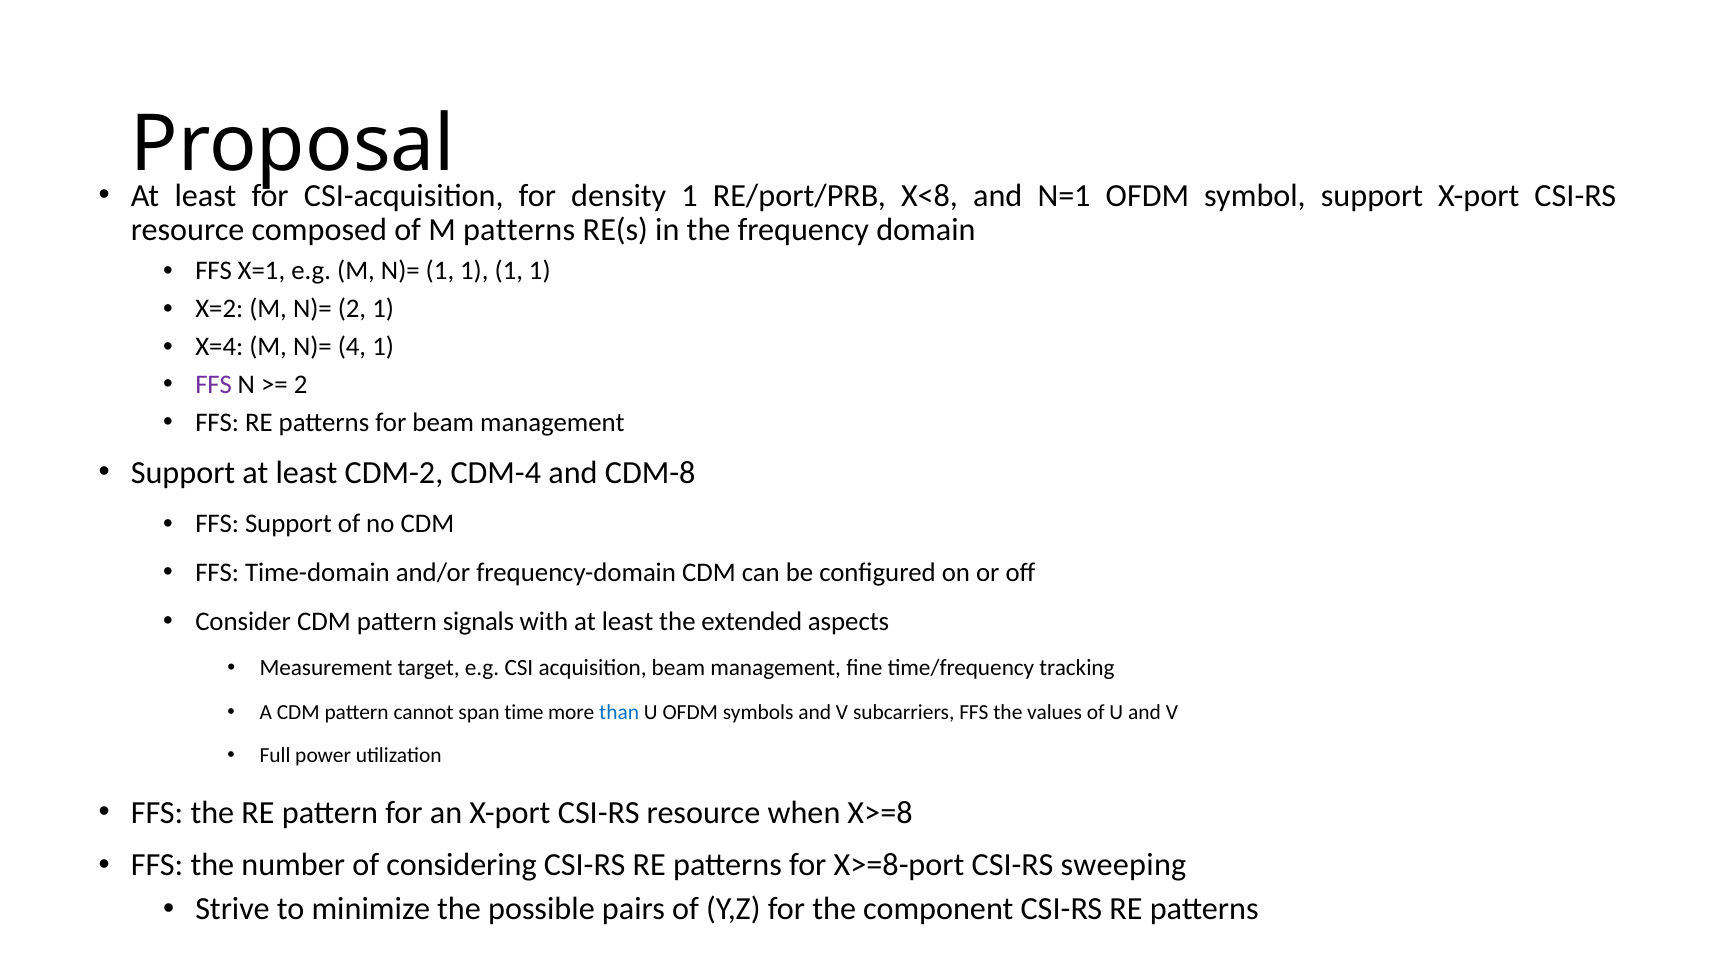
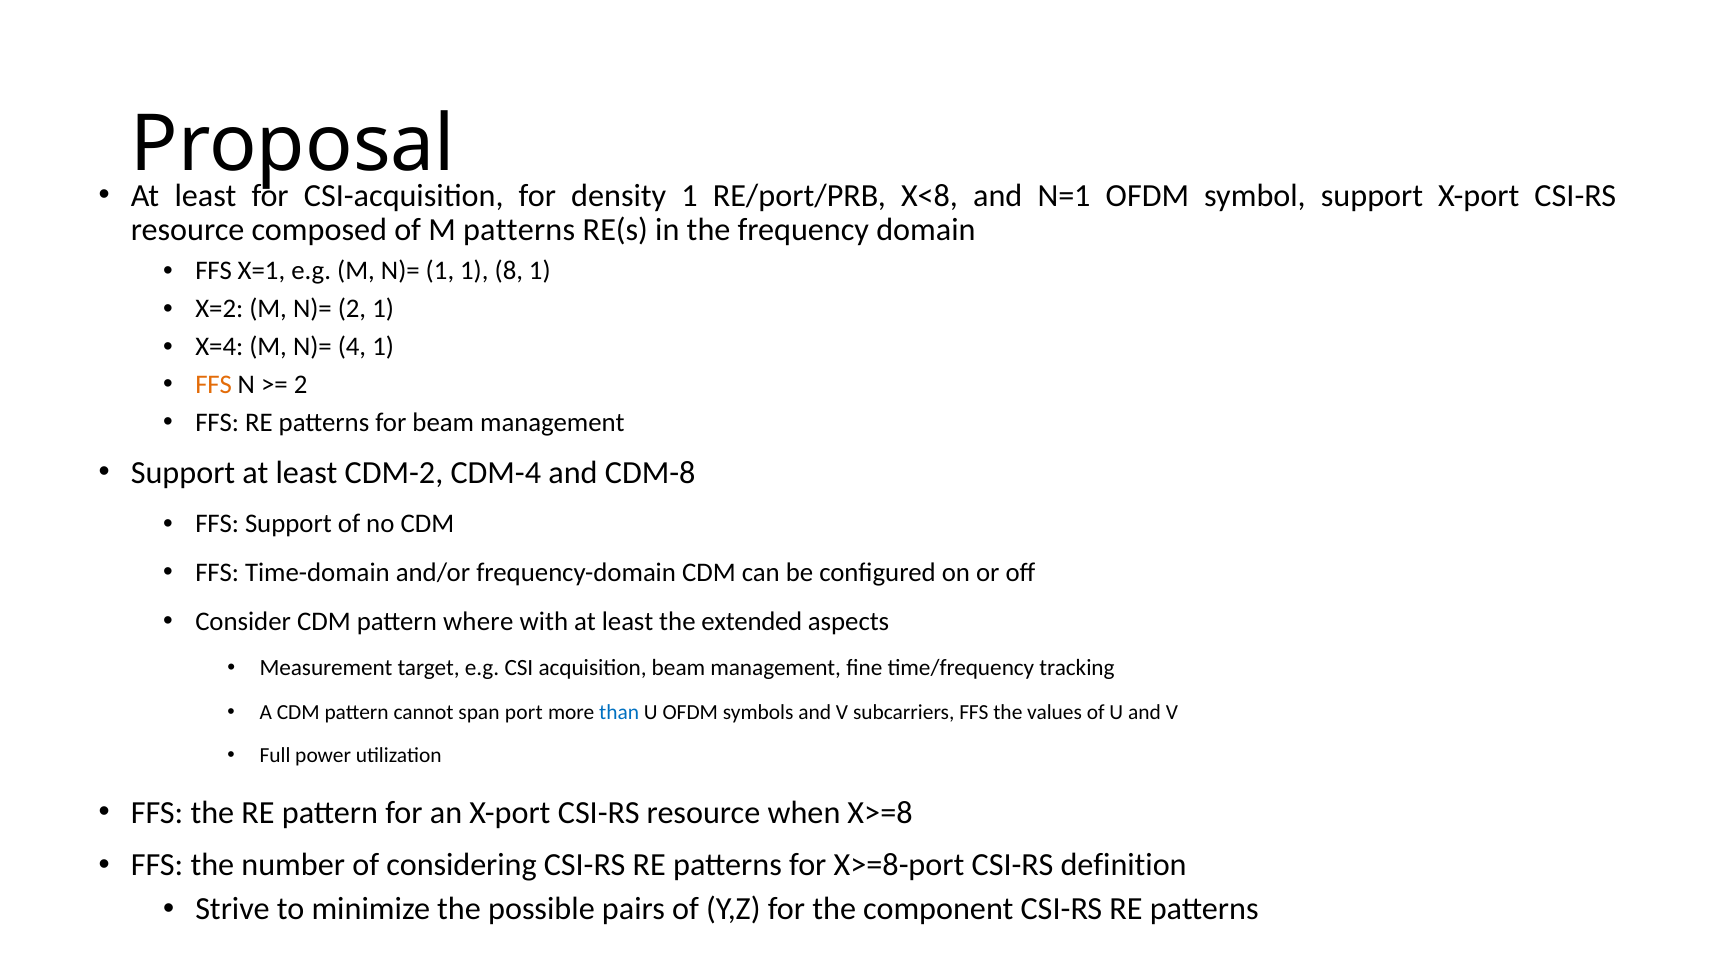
N)= 1 1 1: 1 -> 8
FFS at (214, 385) colour: purple -> orange
signals: signals -> where
time: time -> port
sweeping: sweeping -> definition
